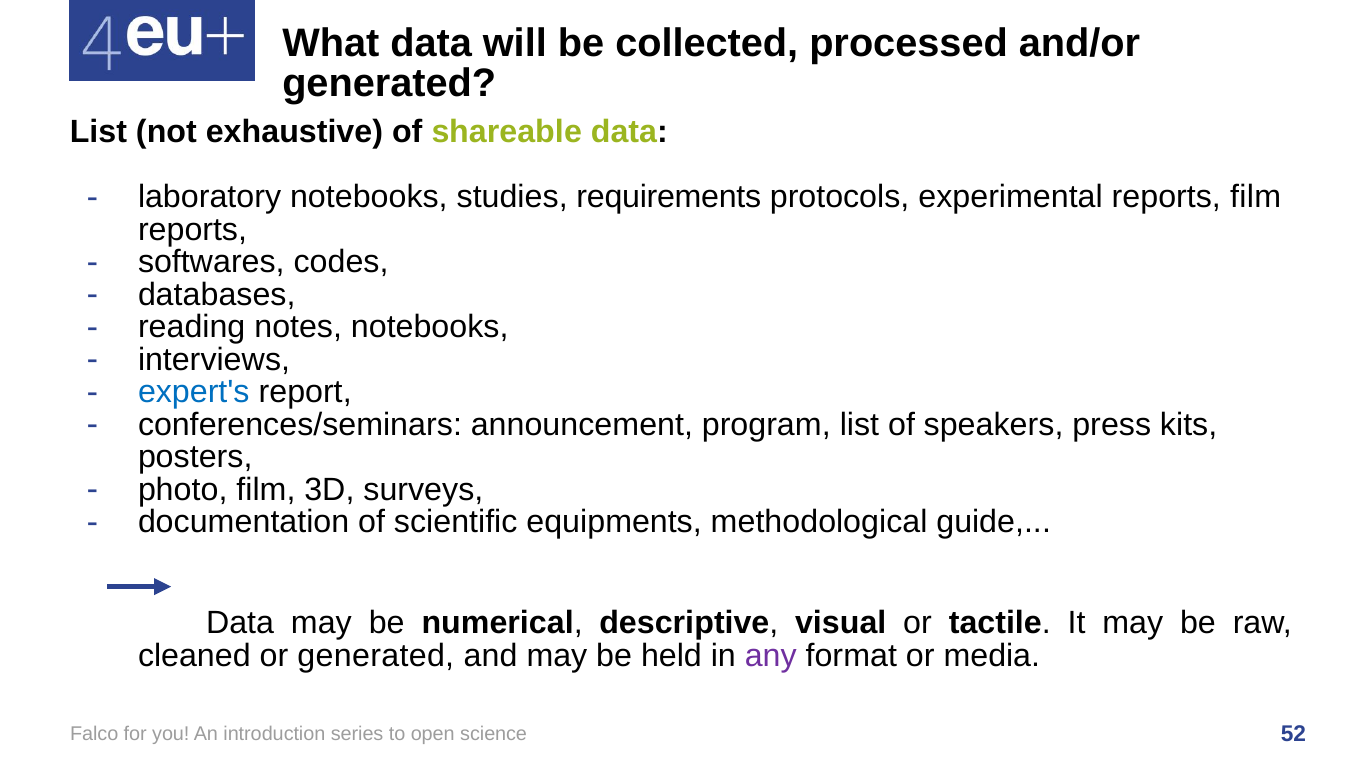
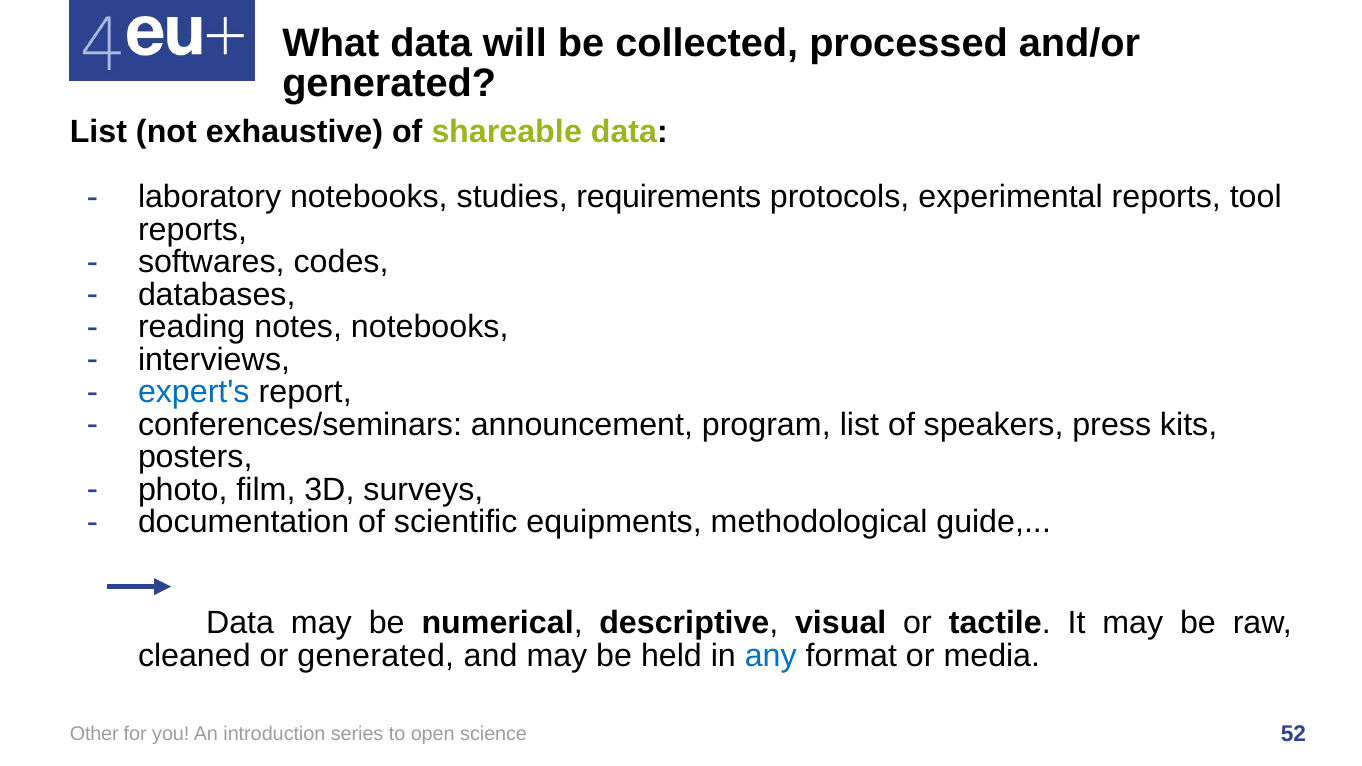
reports film: film -> tool
any colour: purple -> blue
Falco: Falco -> Other
